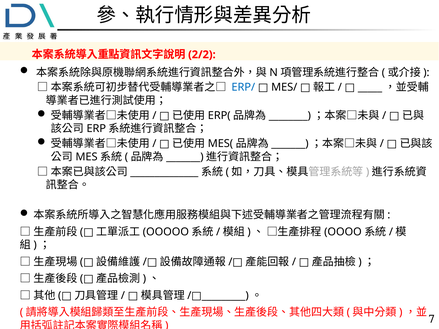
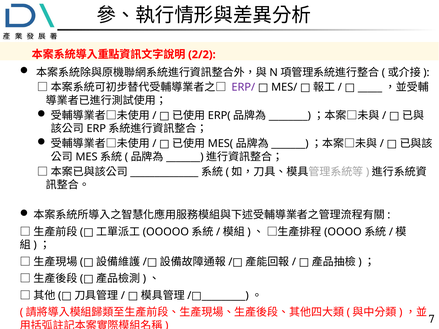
ERP/ colour: blue -> purple
